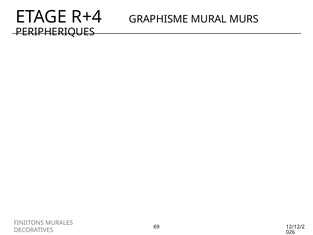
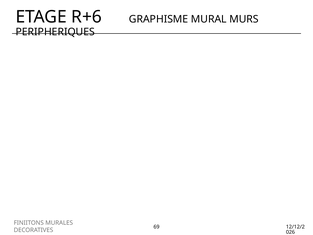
R+4: R+4 -> R+6
